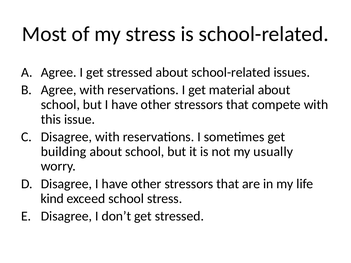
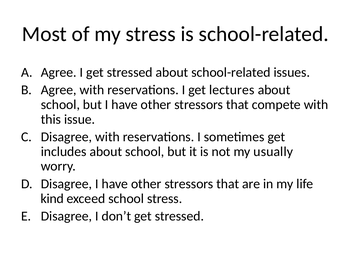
material: material -> lectures
building: building -> includes
